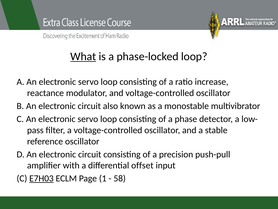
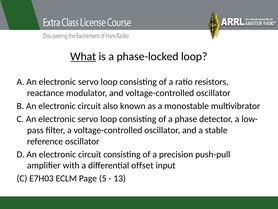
increase: increase -> resistors
E7H03 underline: present -> none
1: 1 -> 5
58: 58 -> 13
